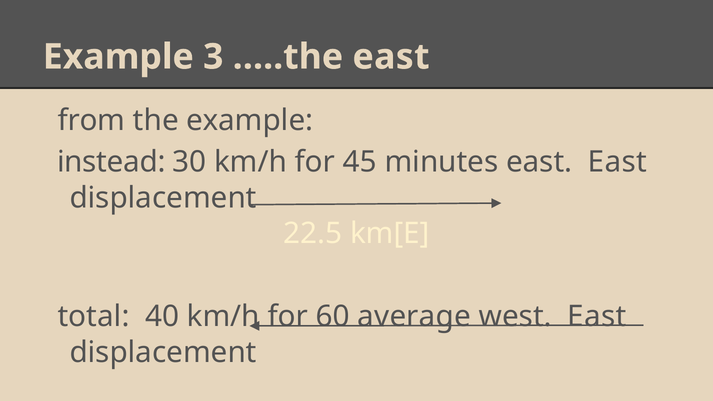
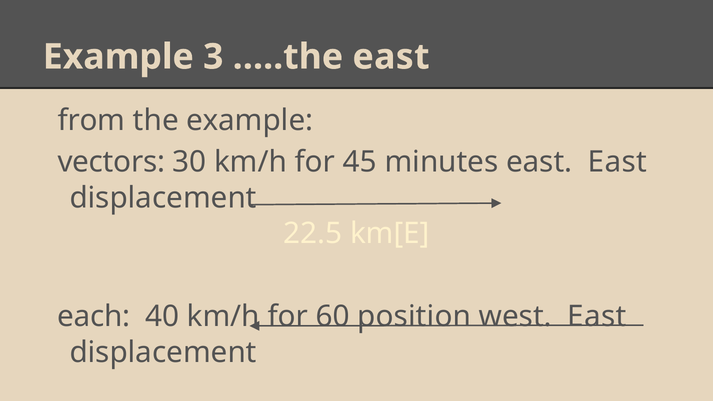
instead: instead -> vectors
total: total -> each
average: average -> position
